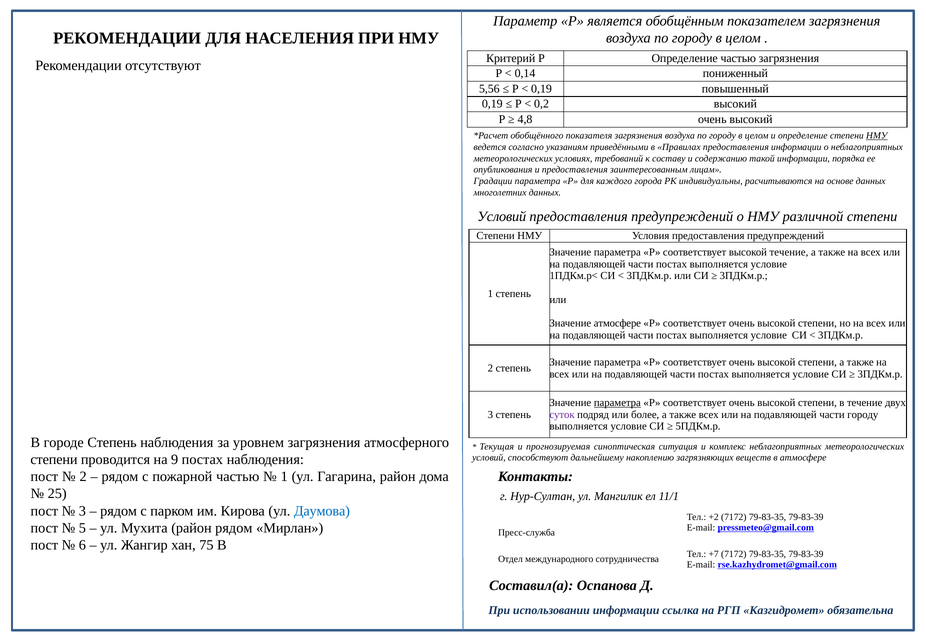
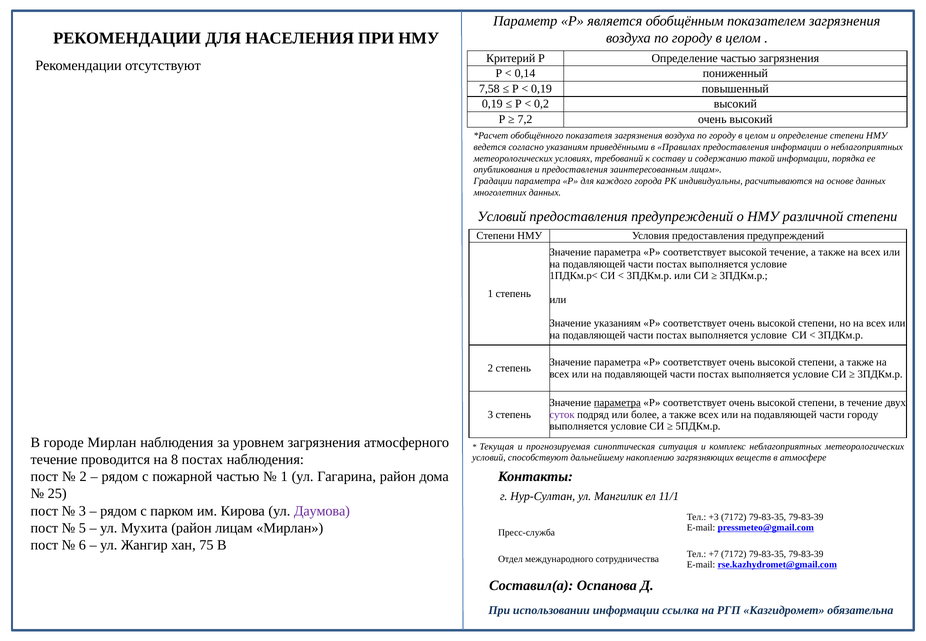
5,56: 5,56 -> 7,58
4,8: 4,8 -> 7,2
НМУ at (877, 136) underline: present -> none
Значение атмосфере: атмосфере -> указаниям
городе Степень: Степень -> Мирлан
степени at (54, 460): степени -> течение
9: 9 -> 8
Даумова colour: blue -> purple
+2: +2 -> +3
район рядом: рядом -> лицам
